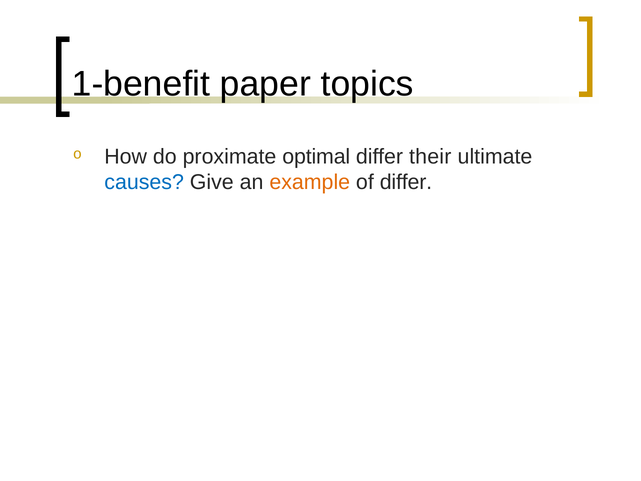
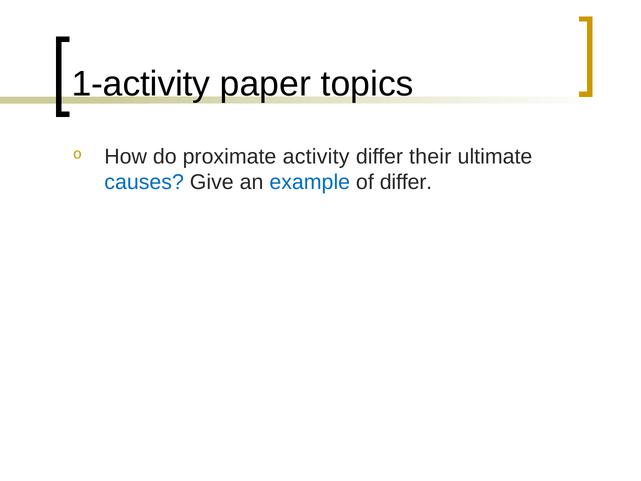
1-benefit: 1-benefit -> 1-activity
optimal: optimal -> activity
example colour: orange -> blue
